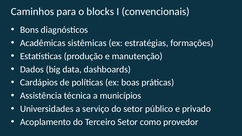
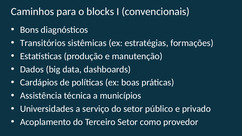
Acadêmicas: Acadêmicas -> Transitórios
